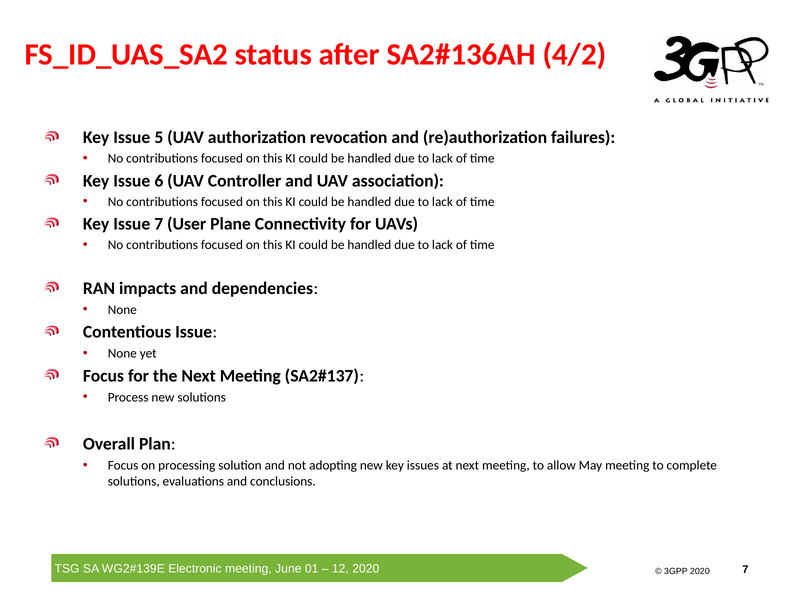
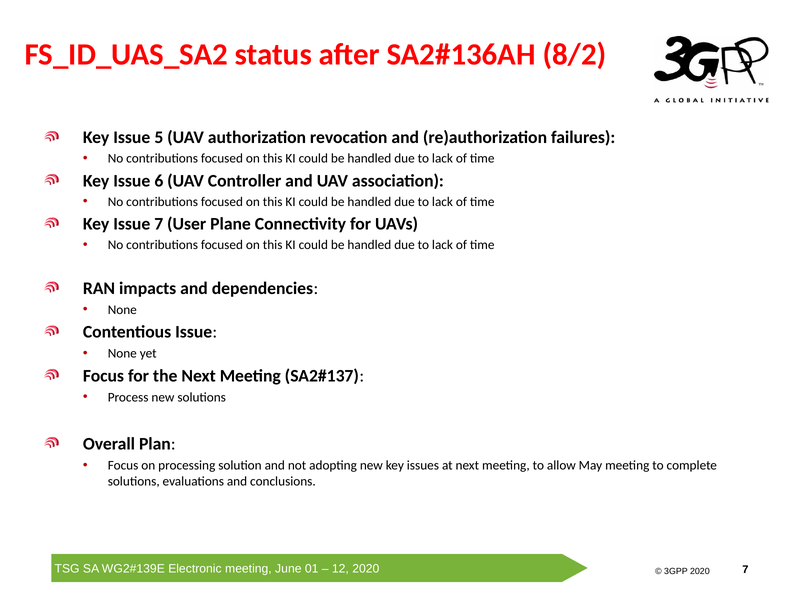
4/2: 4/2 -> 8/2
